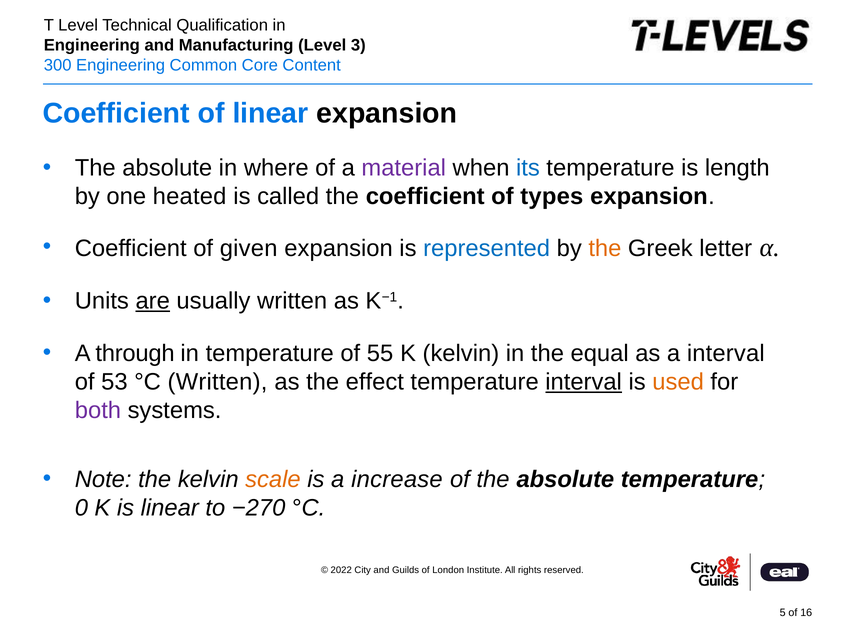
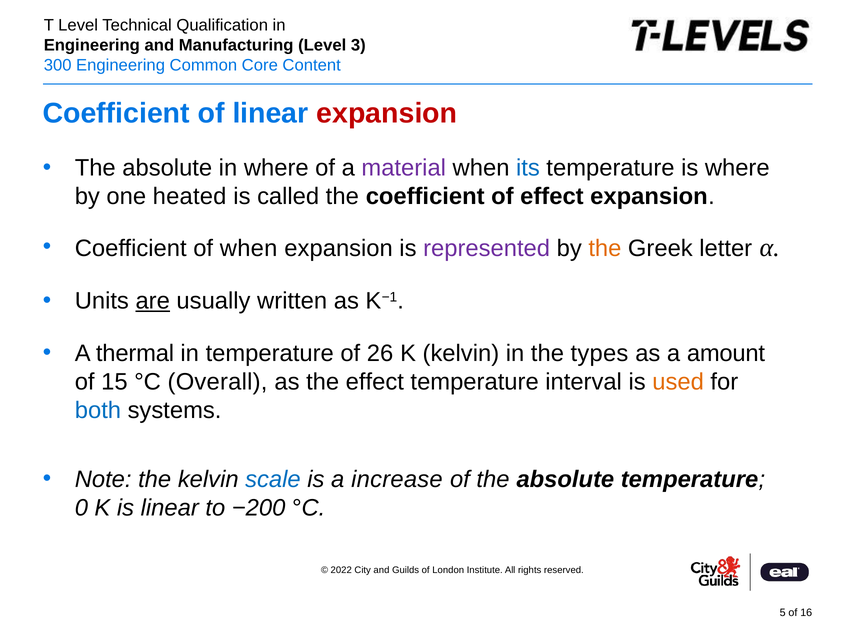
expansion at (387, 113) colour: black -> red
is length: length -> where
of types: types -> effect
of given: given -> when
represented colour: blue -> purple
through: through -> thermal
55: 55 -> 26
equal: equal -> types
a interval: interval -> amount
53: 53 -> 15
°C Written: Written -> Overall
interval at (584, 382) underline: present -> none
both colour: purple -> blue
scale colour: orange -> blue
−270: −270 -> −200
